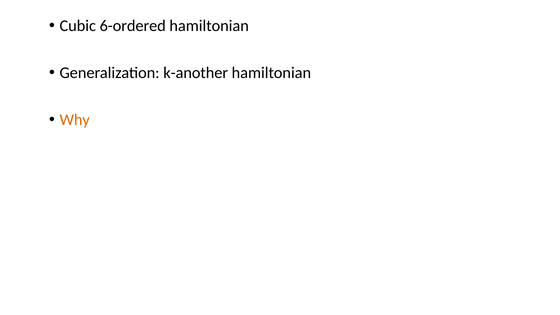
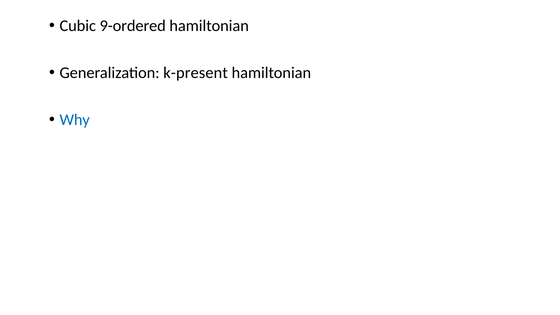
6-ordered: 6-ordered -> 9-ordered
k-another: k-another -> k-present
Why colour: orange -> blue
